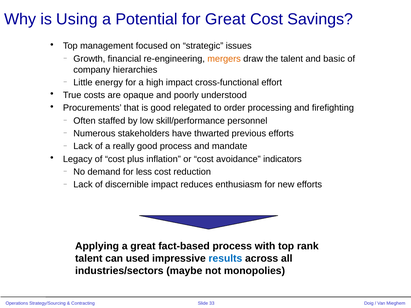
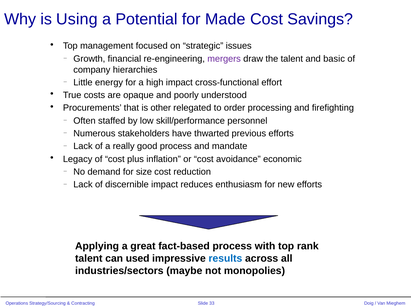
for Great: Great -> Made
mergers colour: orange -> purple
is good: good -> other
indicators: indicators -> economic
less: less -> size
